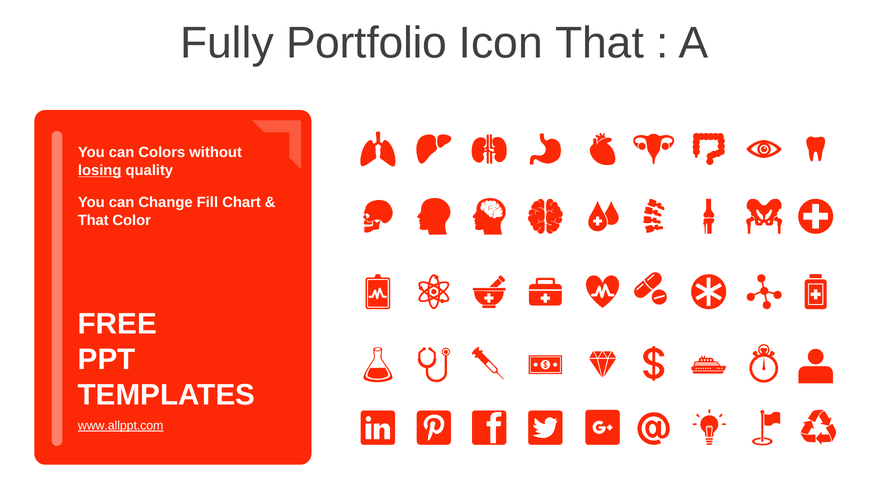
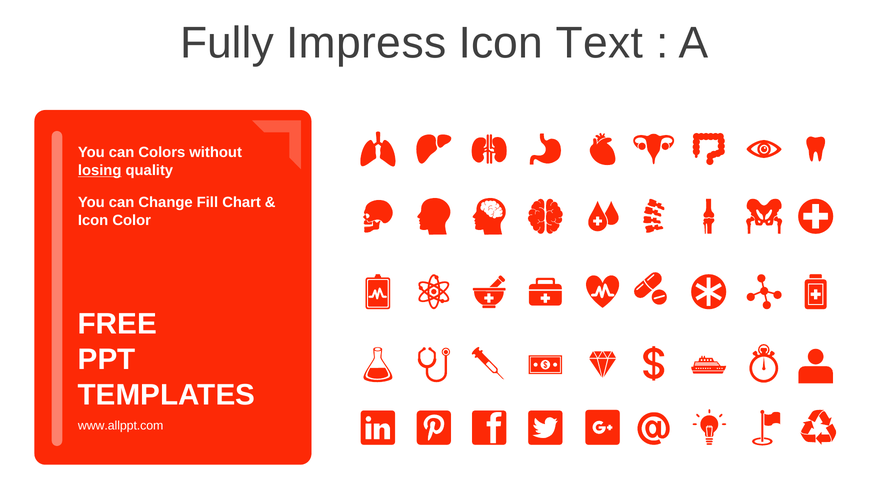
Portfolio: Portfolio -> Impress
Icon That: That -> Text
That at (93, 220): That -> Icon
www.allppt.com underline: present -> none
